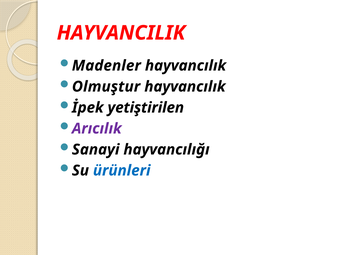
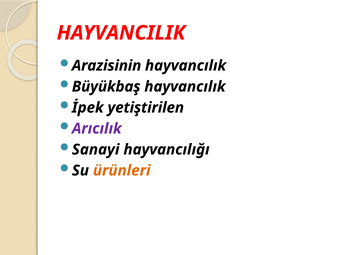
Madenler: Madenler -> Arazisinin
Olmuştur: Olmuştur -> Büyükbaş
ürünleri colour: blue -> orange
